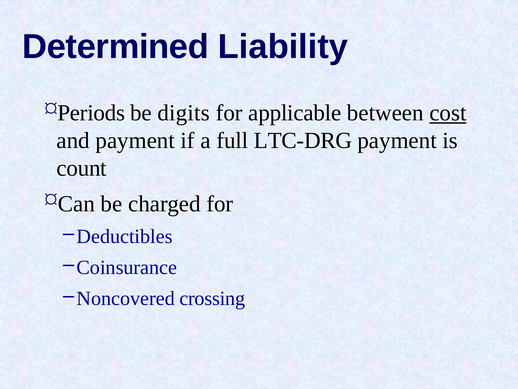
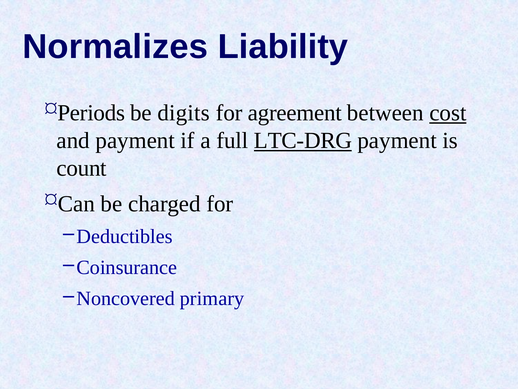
Determined: Determined -> Normalizes
applicable: applicable -> agreement
LTC-DRG underline: none -> present
crossing: crossing -> primary
